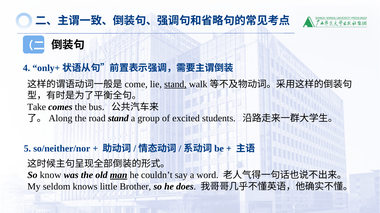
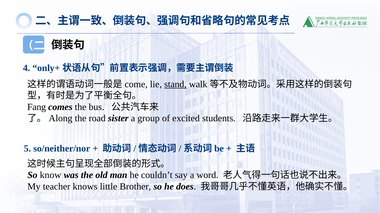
Take: Take -> Fang
road stand: stand -> sister
man underline: present -> none
seldom: seldom -> teacher
